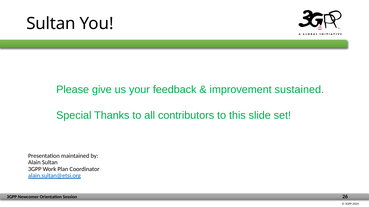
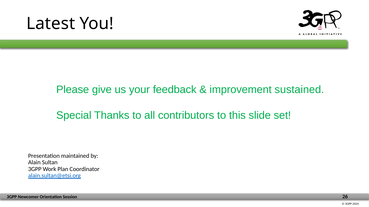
Sultan at (51, 24): Sultan -> Latest
